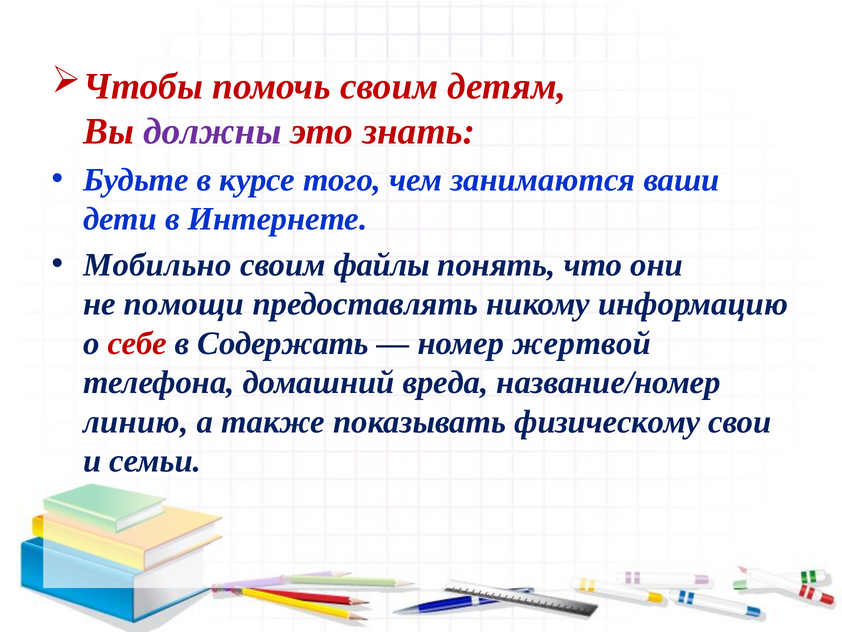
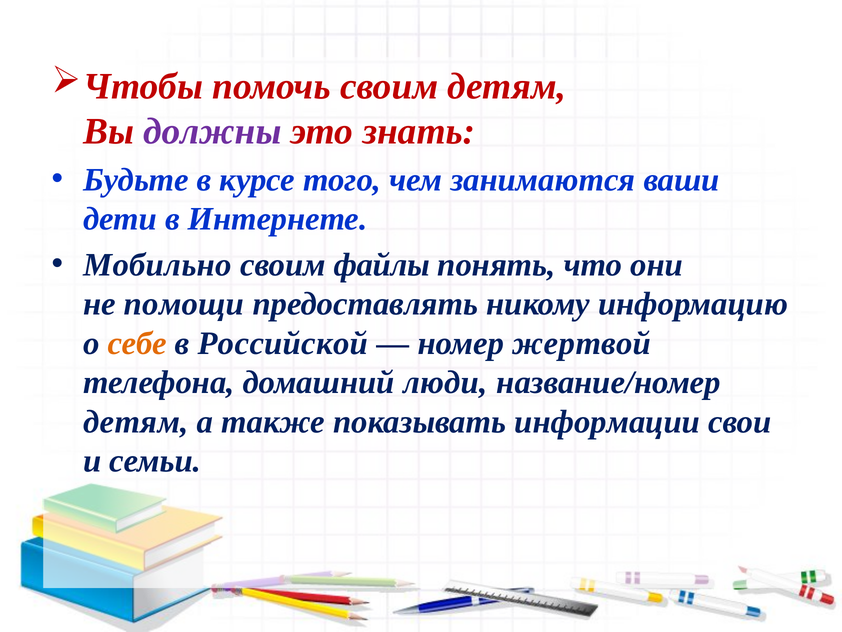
себе colour: red -> orange
Содержать: Содержать -> Российской
вреда: вреда -> люди
линию at (136, 422): линию -> детям
физическому: физическому -> информации
